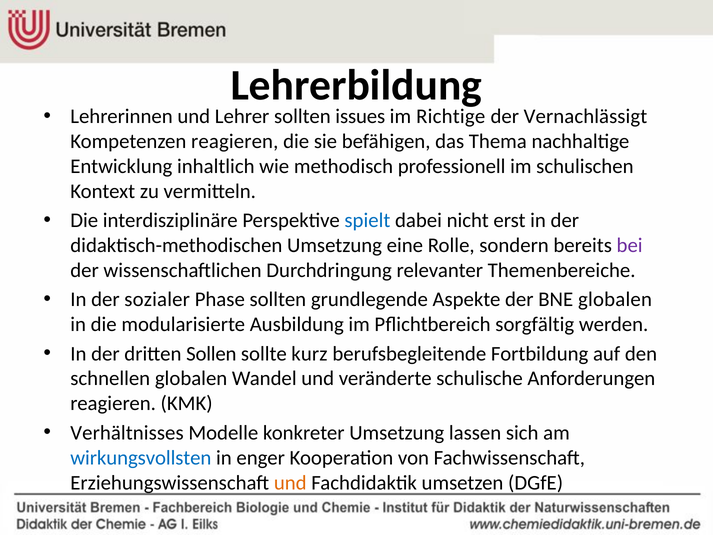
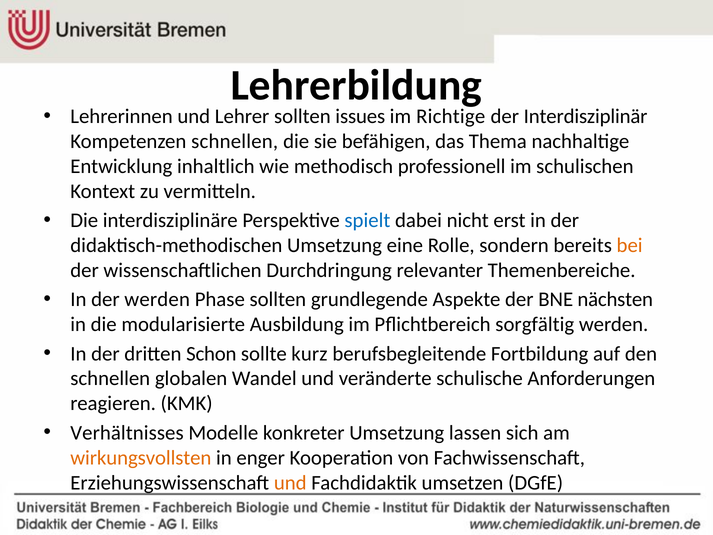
Vernachlässigt: Vernachlässigt -> Interdisziplinär
Kompetenzen reagieren: reagieren -> schnellen
bei colour: purple -> orange
der sozialer: sozialer -> werden
BNE globalen: globalen -> nächsten
Sollen: Sollen -> Schon
wirkungsvollsten colour: blue -> orange
